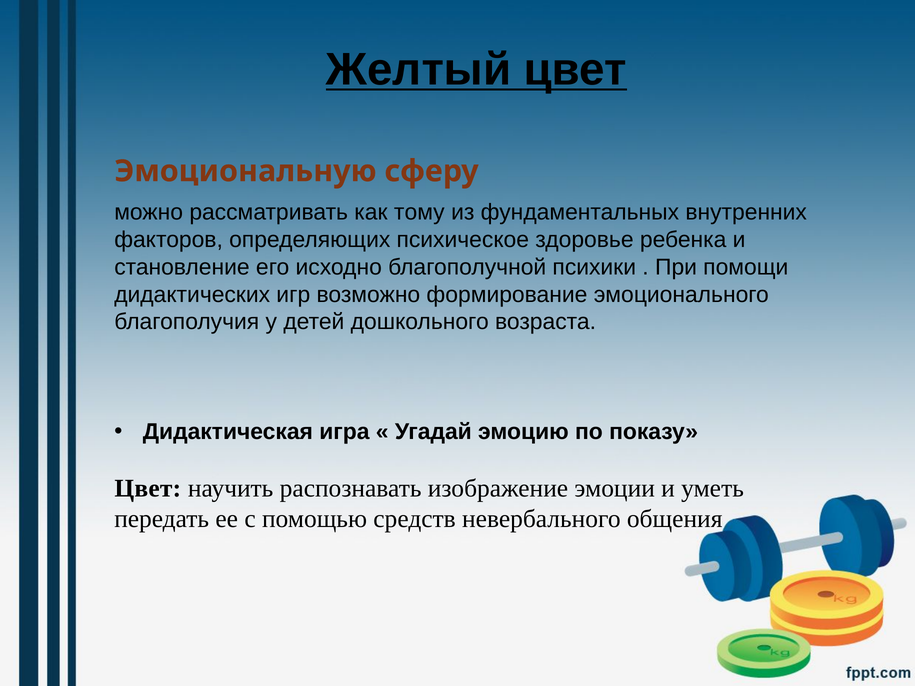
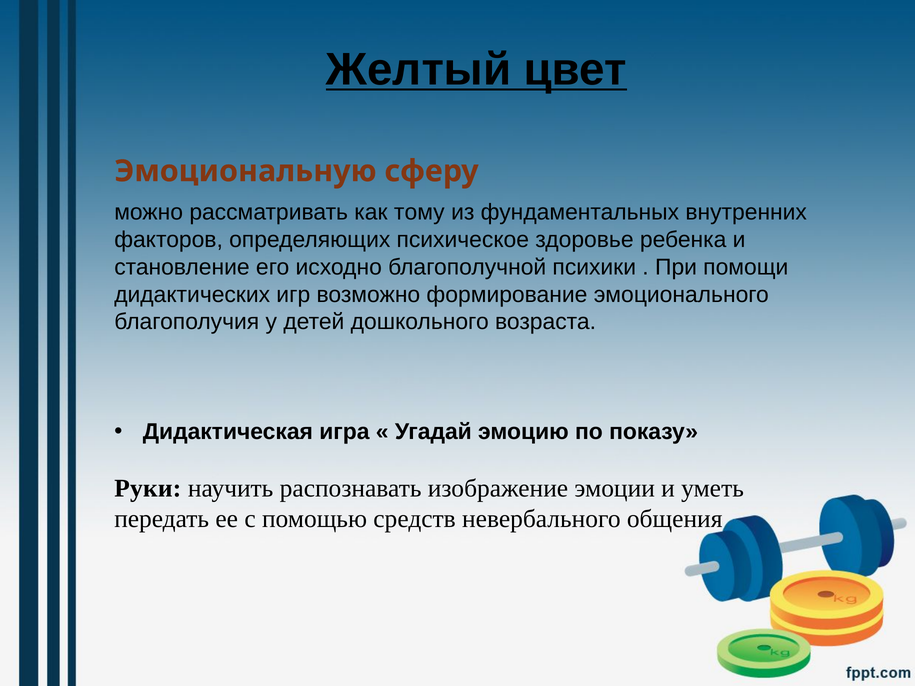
Цвет at (148, 488): Цвет -> Руки
